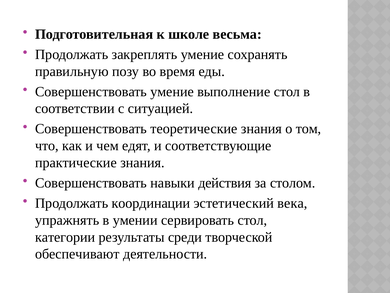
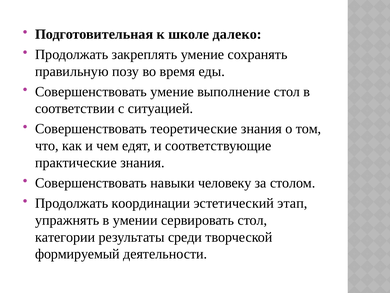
весьма: весьма -> далеко
действия: действия -> человеку
века: века -> этап
обеспечивают: обеспечивают -> формируемый
